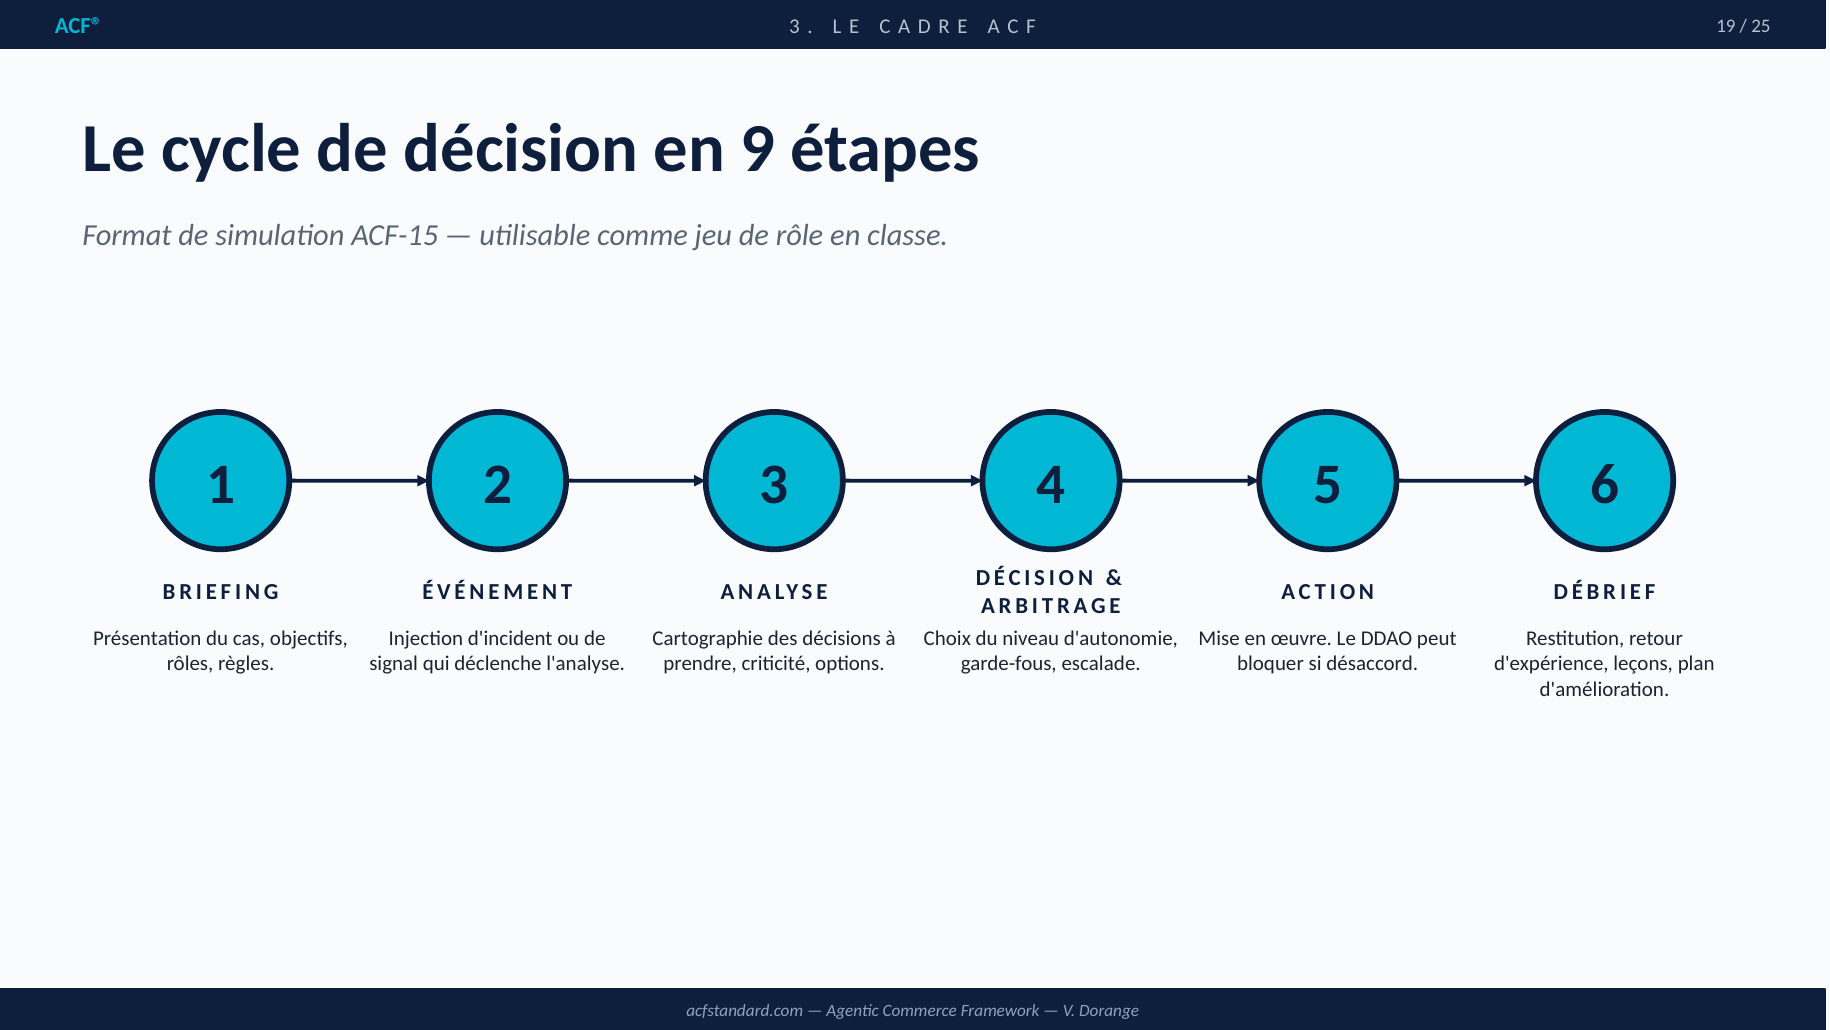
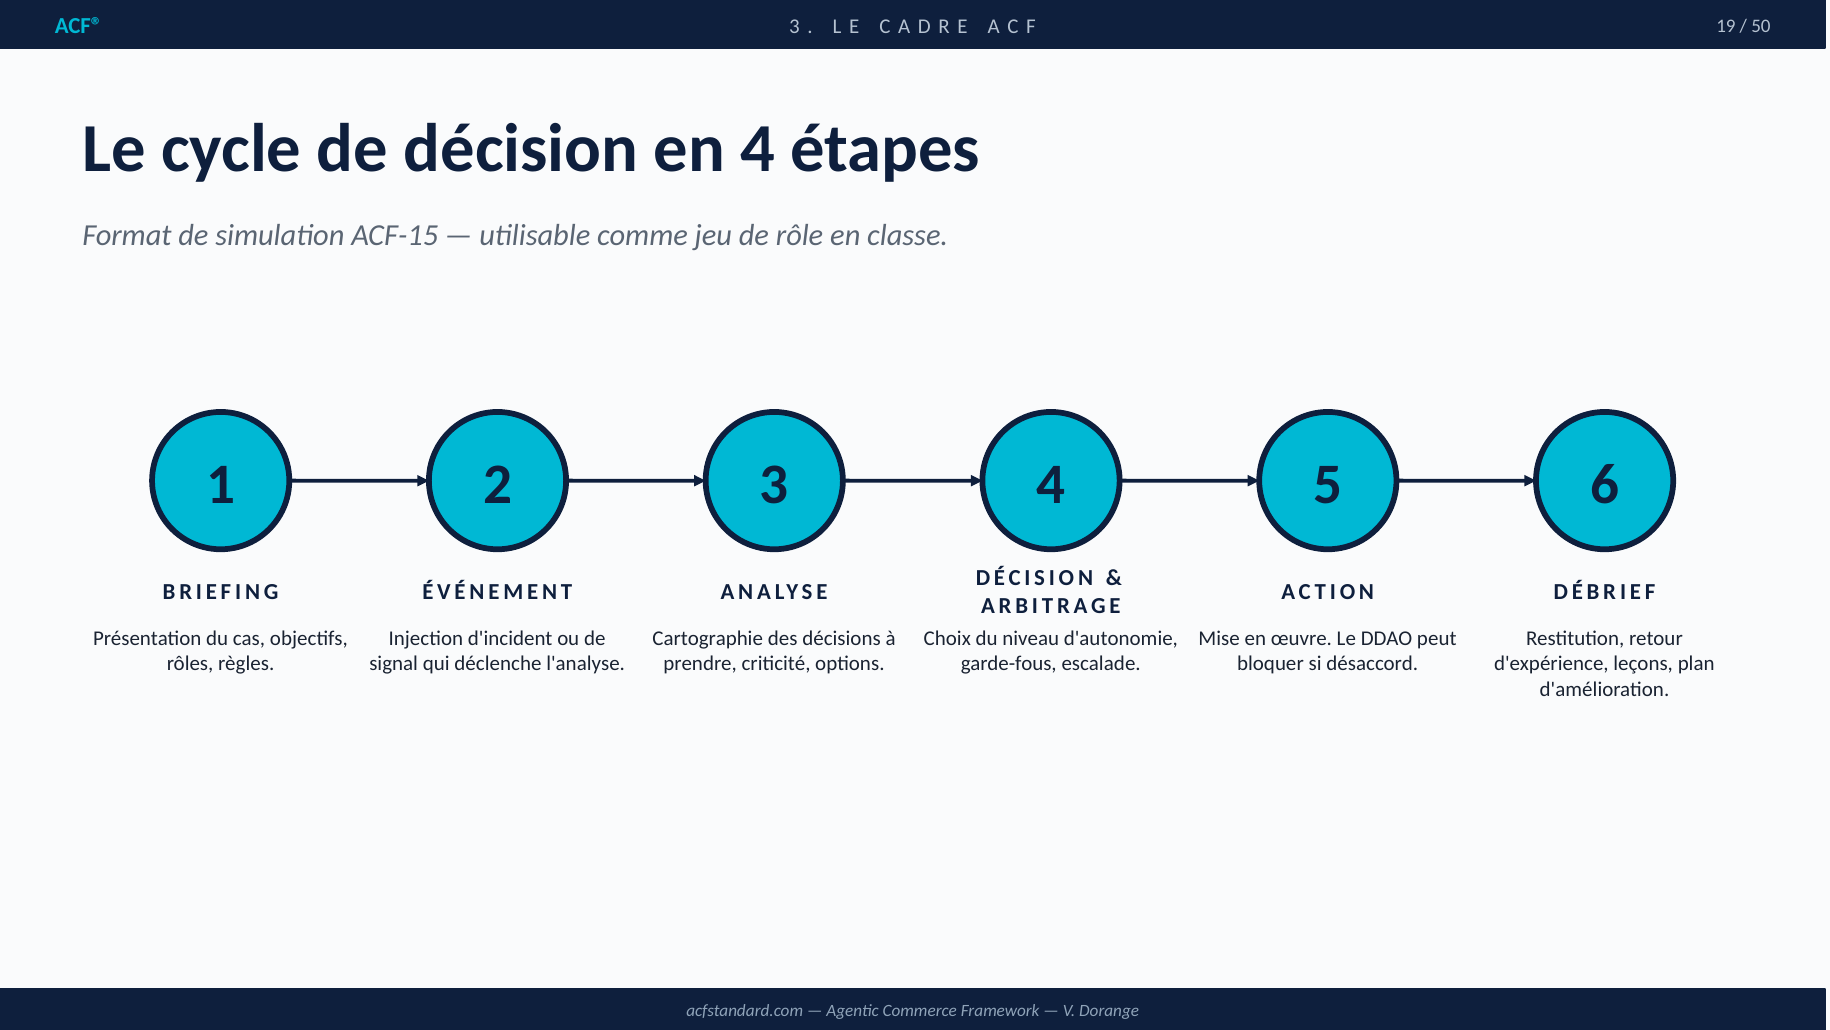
25: 25 -> 50
en 9: 9 -> 4
